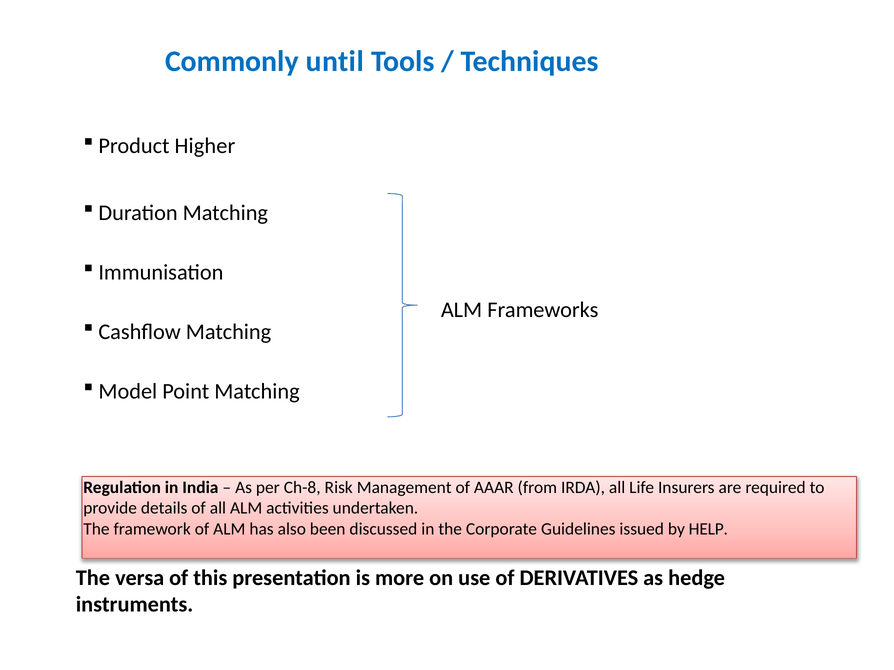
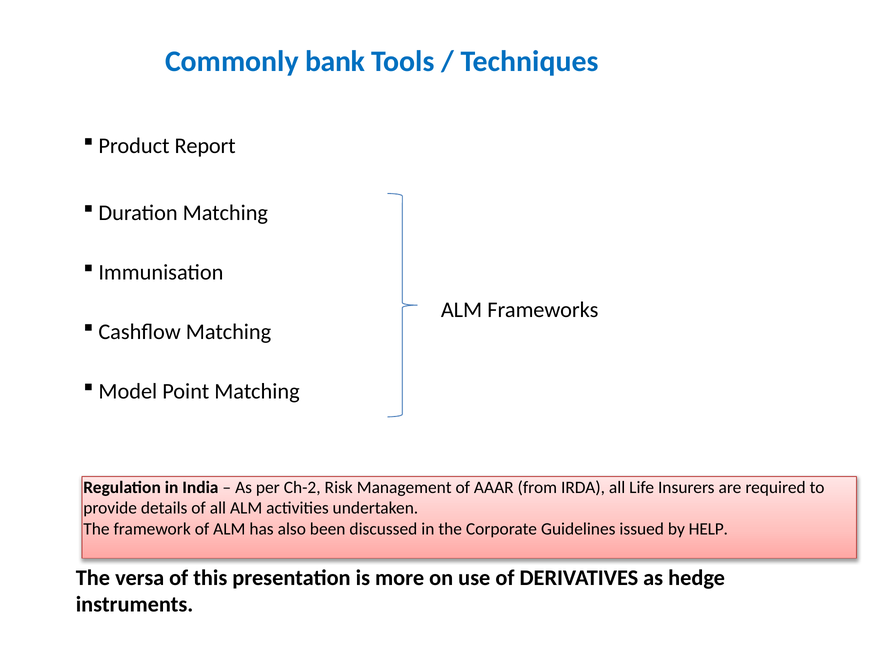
until: until -> bank
Higher: Higher -> Report
Ch-8: Ch-8 -> Ch-2
